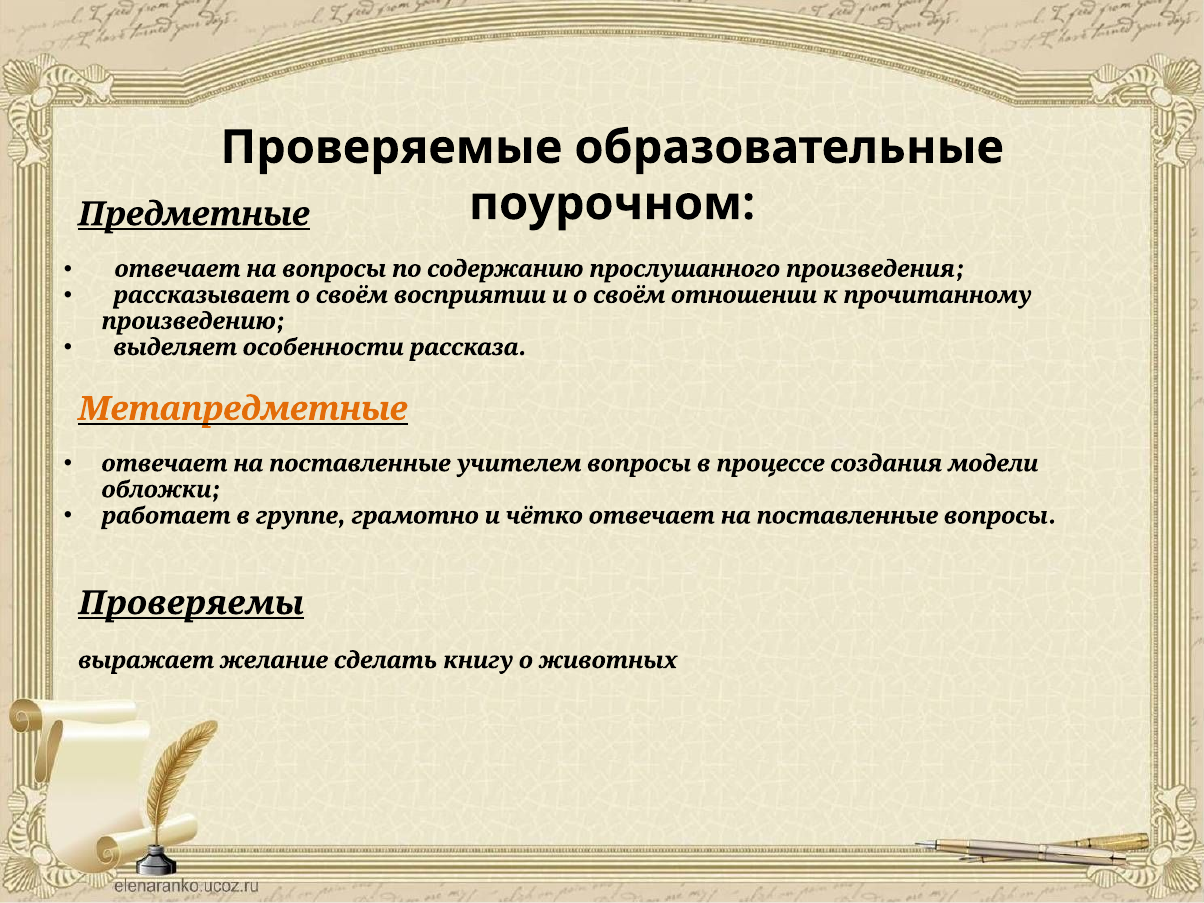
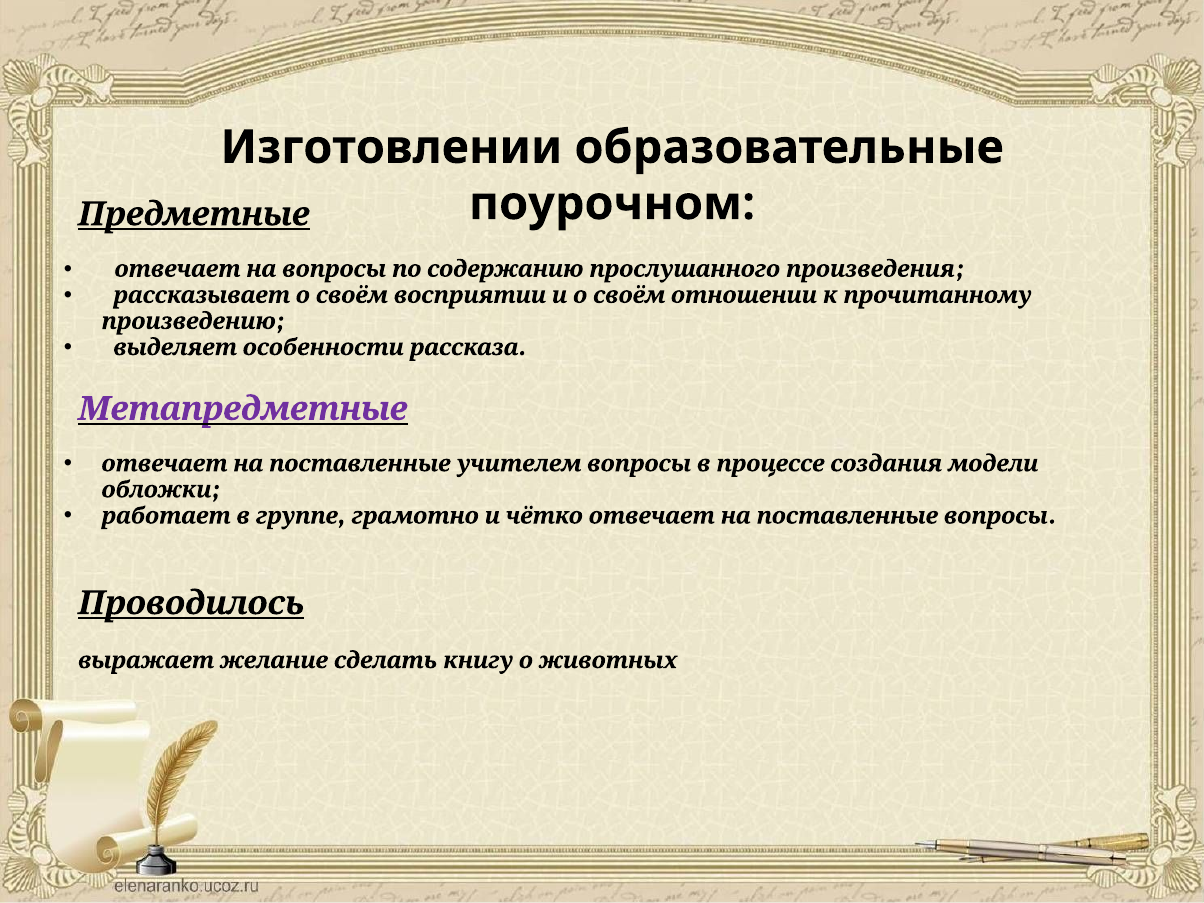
Проверяемые: Проверяемые -> Изготовлении
Метапредметные colour: orange -> purple
Проверяемы: Проверяемы -> Проводилось
